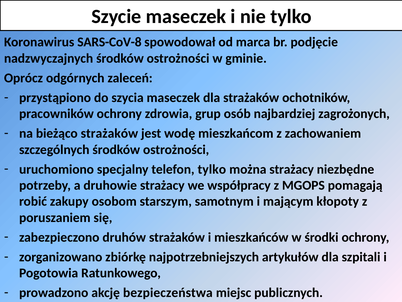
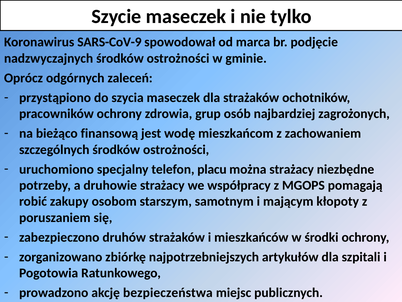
SARS-CoV-8: SARS-CoV-8 -> SARS-CoV-9
bieżąco strażaków: strażaków -> finansową
telefon tylko: tylko -> placu
